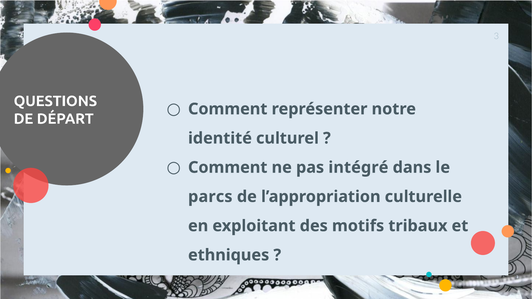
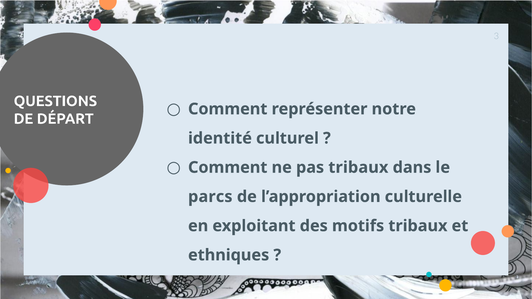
pas intégré: intégré -> tribaux
